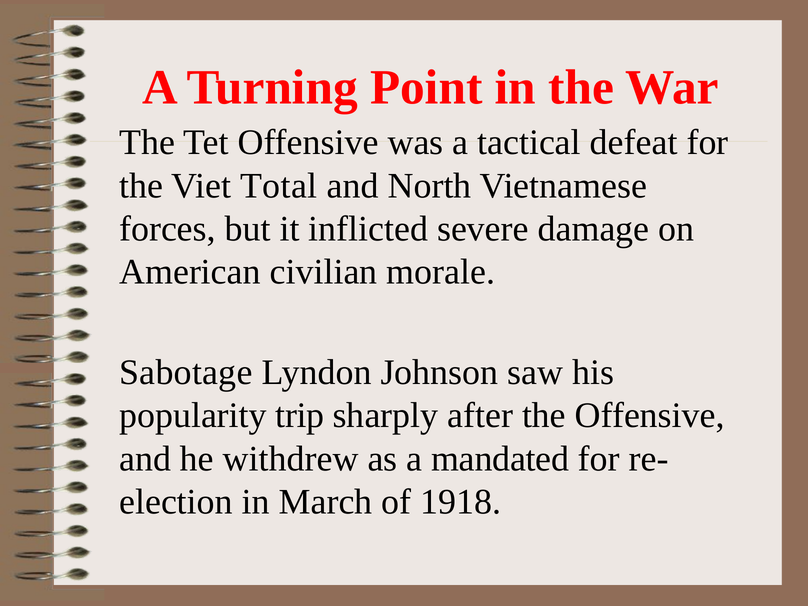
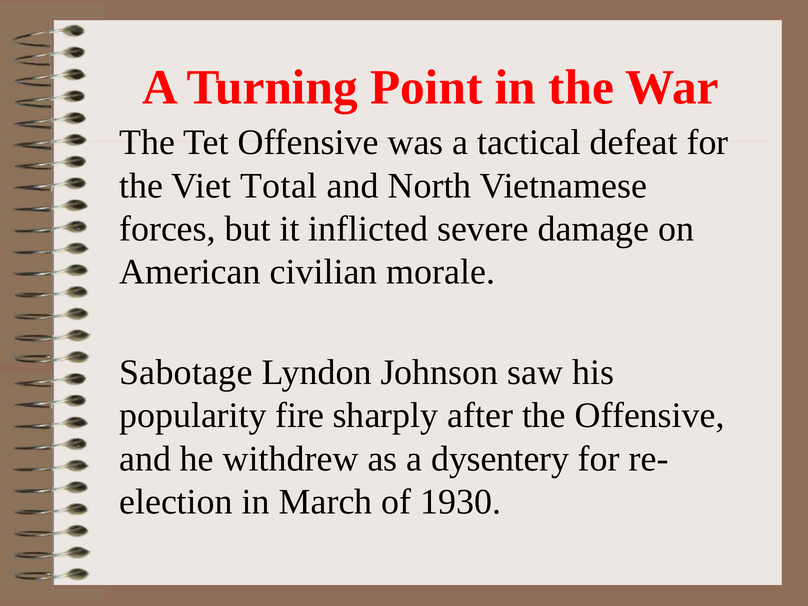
trip: trip -> fire
mandated: mandated -> dysentery
1918: 1918 -> 1930
